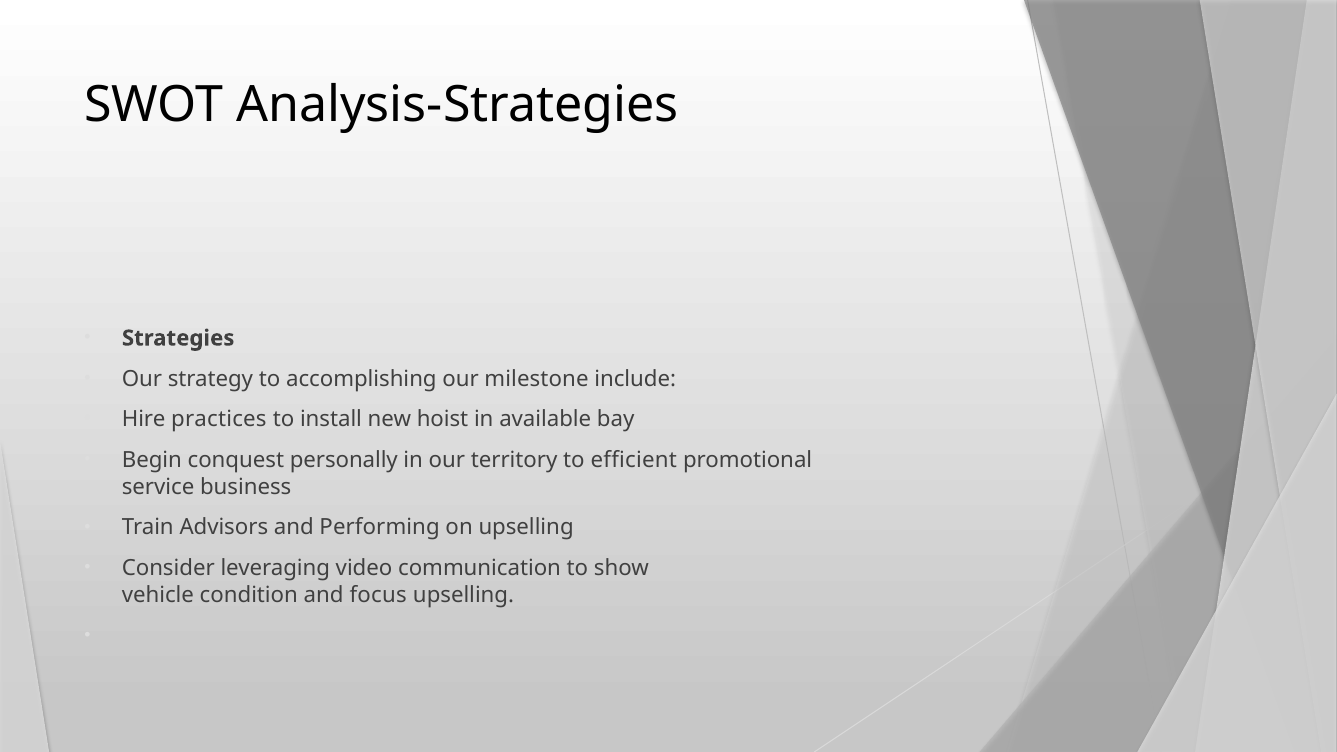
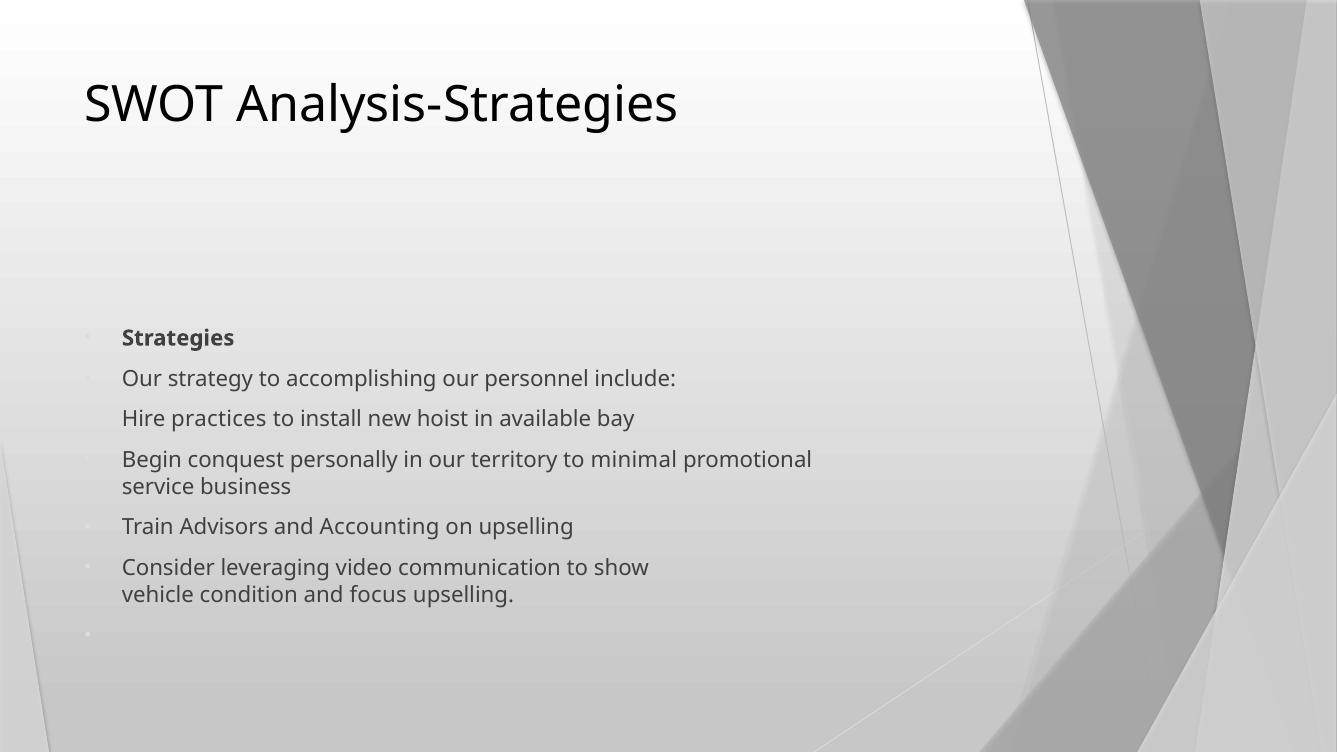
milestone: milestone -> personnel
efficient: efficient -> minimal
Performing: Performing -> Accounting
